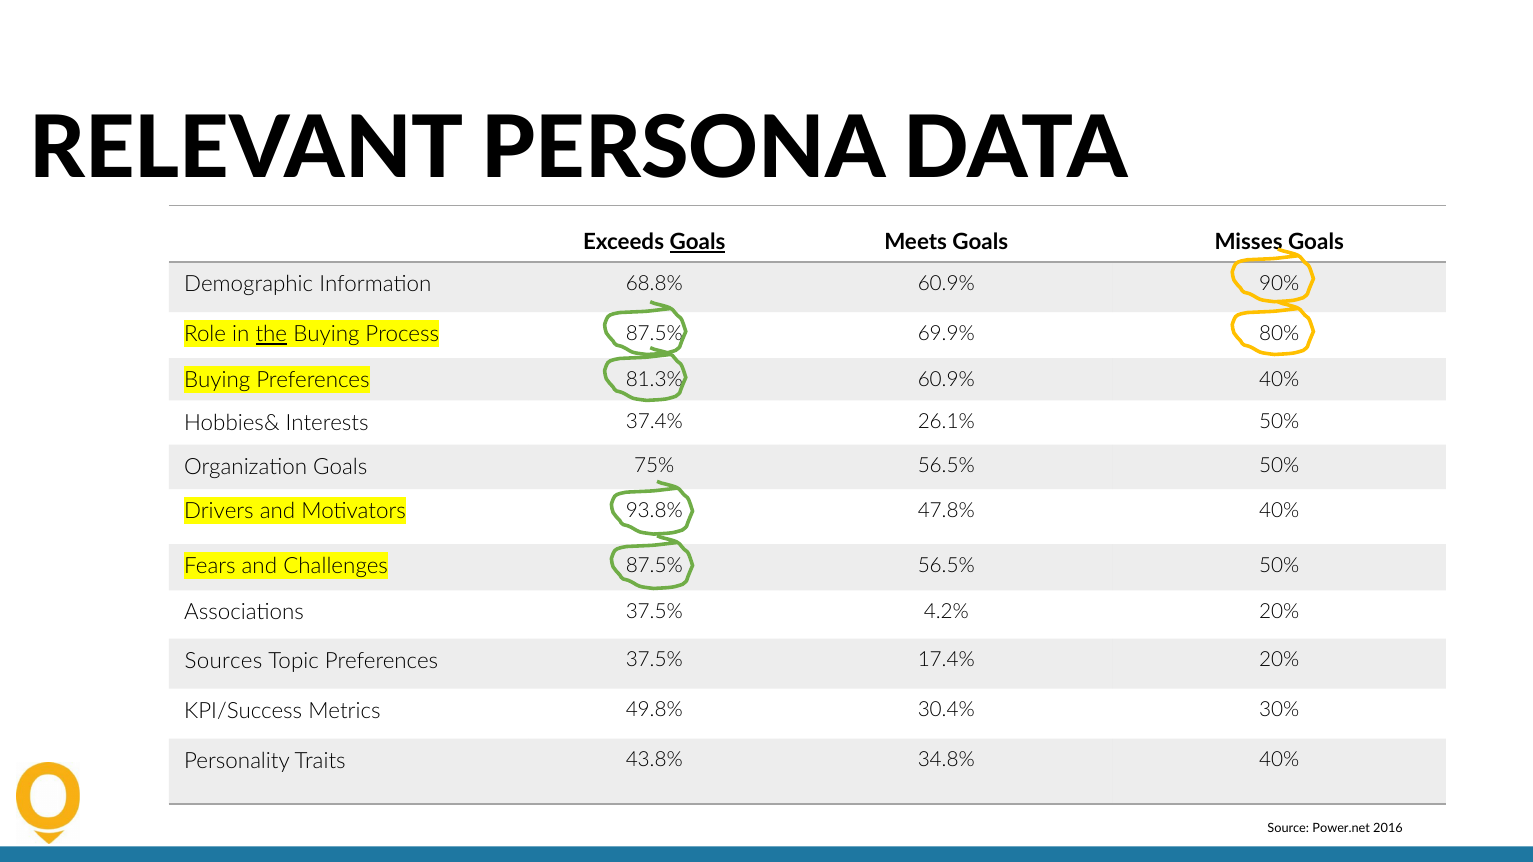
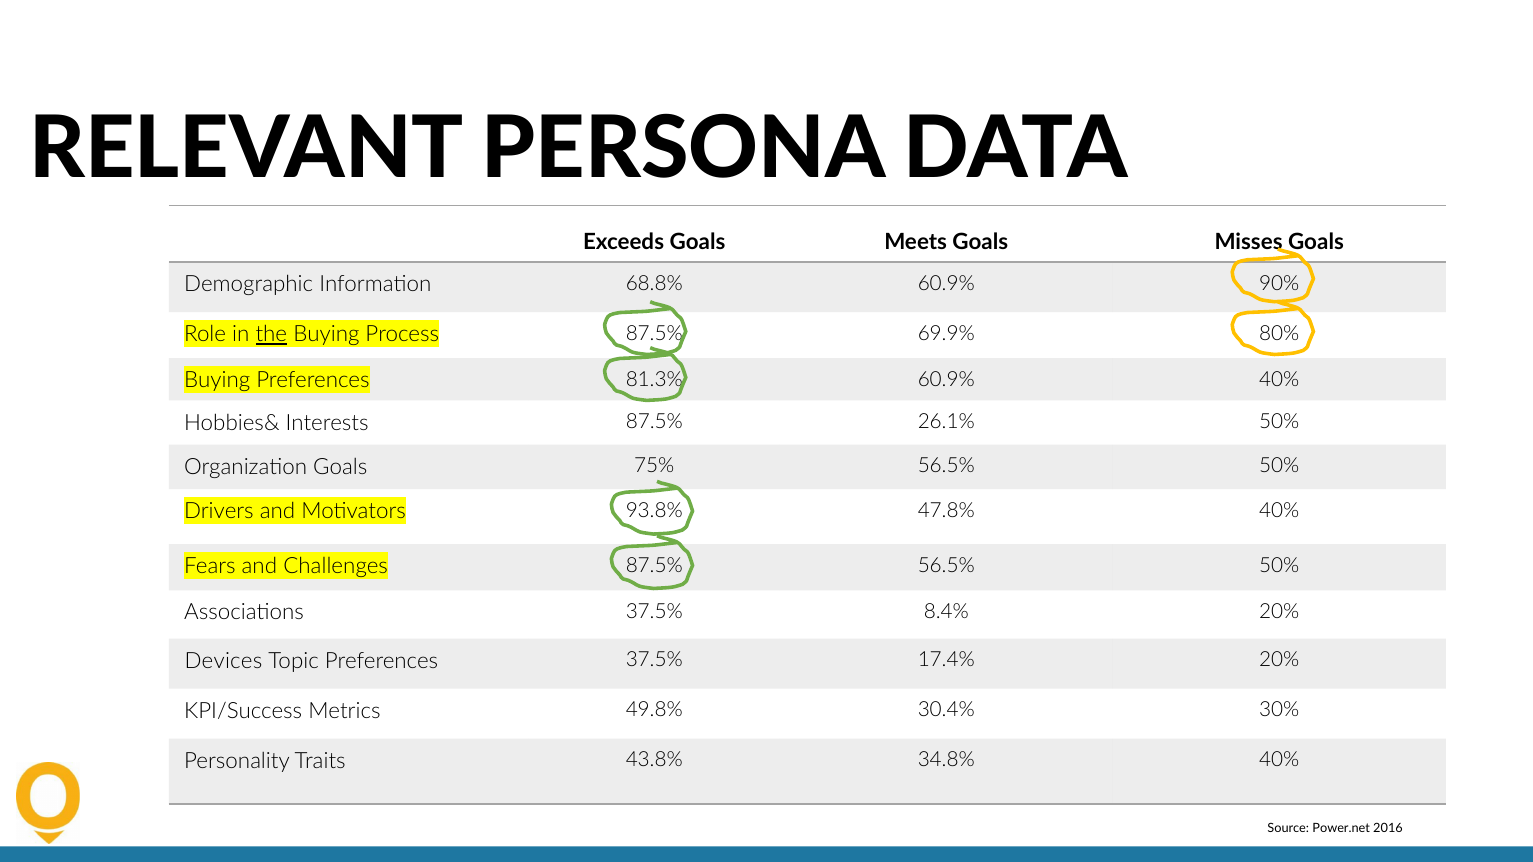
Goals at (697, 242) underline: present -> none
Interests 37.4%: 37.4% -> 87.5%
4.2%: 4.2% -> 8.4%
Sources: Sources -> Devices
